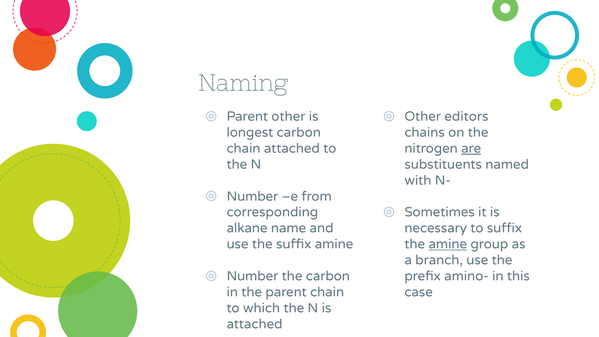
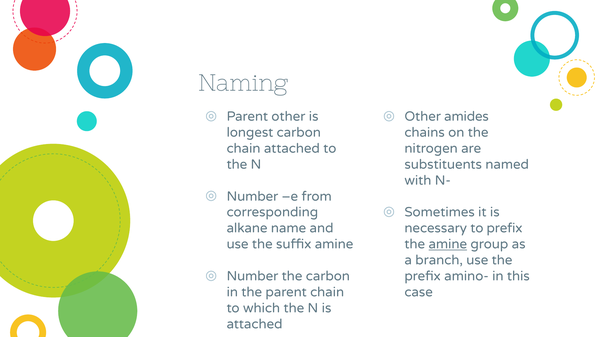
editors: editors -> amides
are underline: present -> none
to suffix: suffix -> prefix
